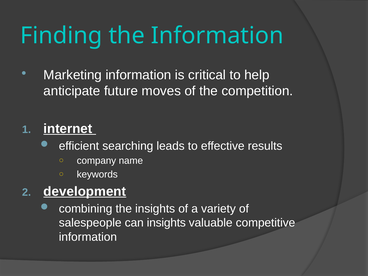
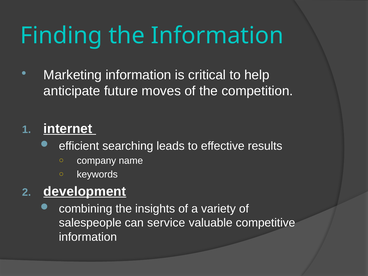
can insights: insights -> service
